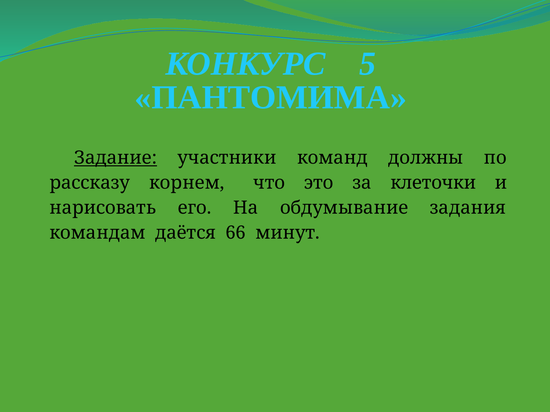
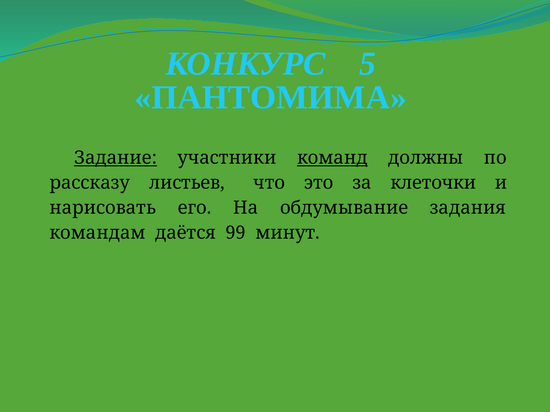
команд underline: none -> present
корнем: корнем -> листьев
66: 66 -> 99
